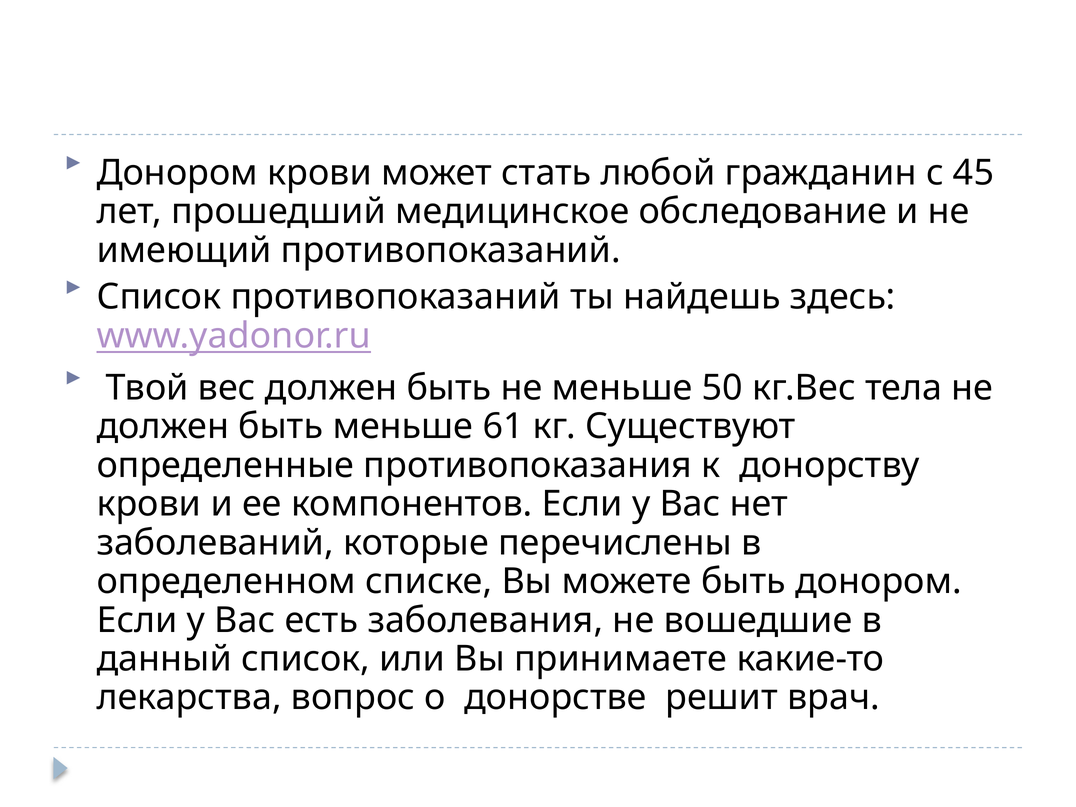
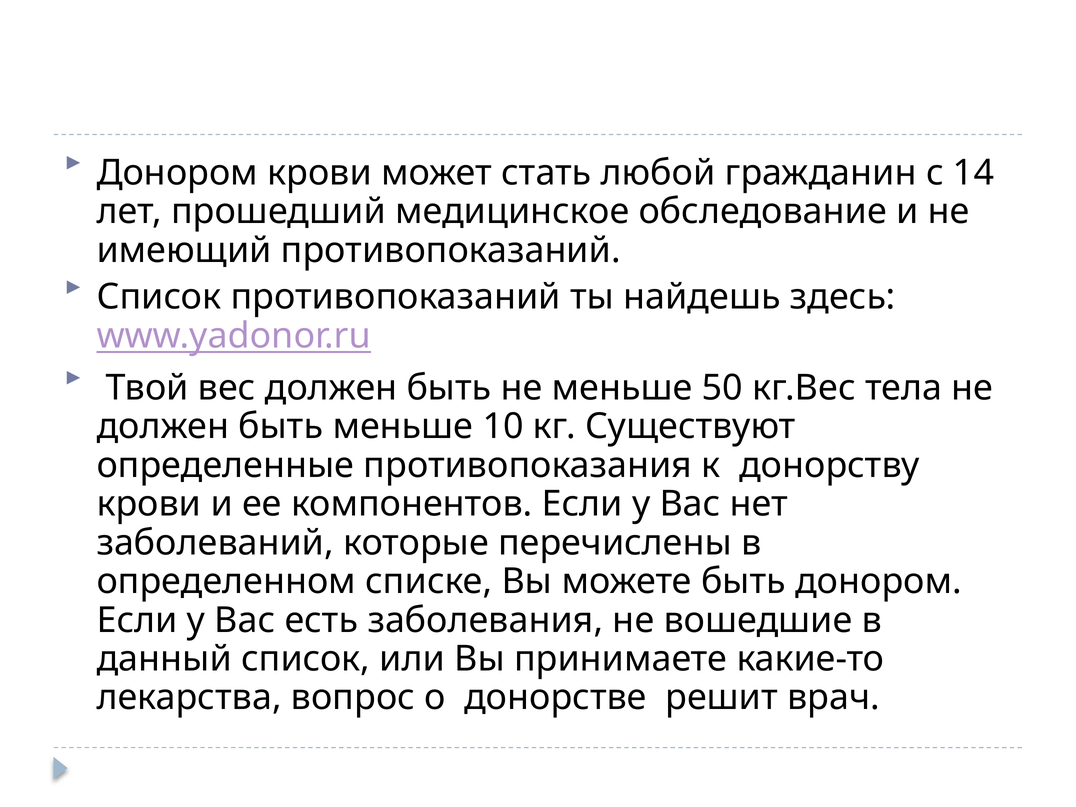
45: 45 -> 14
61: 61 -> 10
